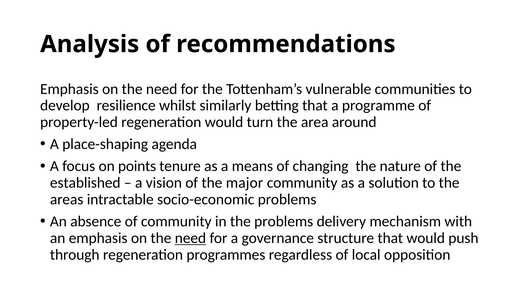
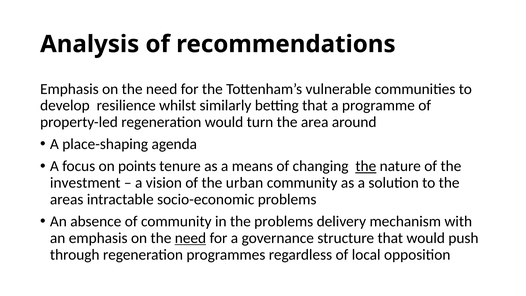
the at (366, 166) underline: none -> present
established: established -> investment
major: major -> urban
